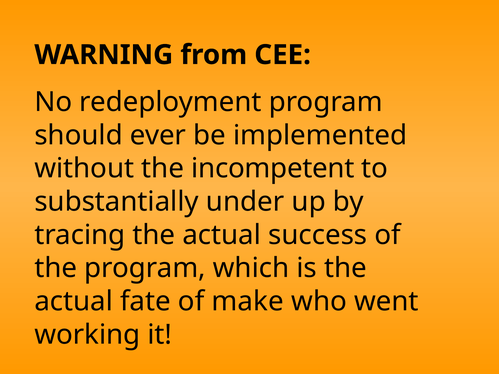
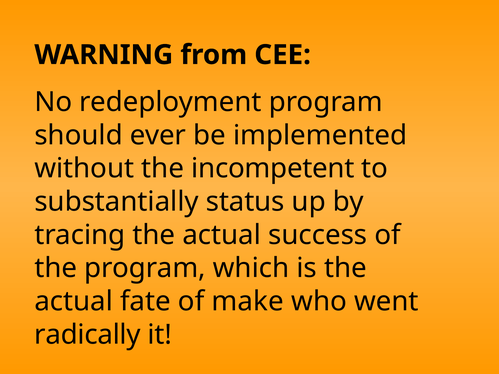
under: under -> status
working: working -> radically
